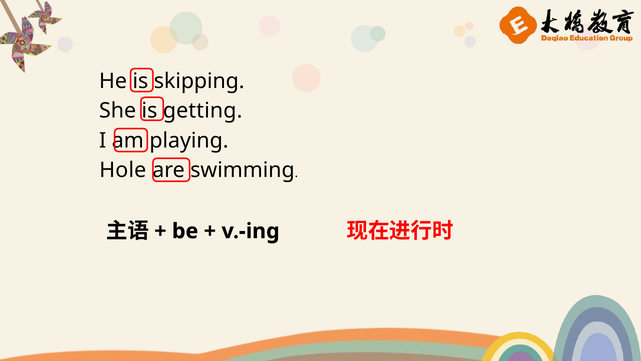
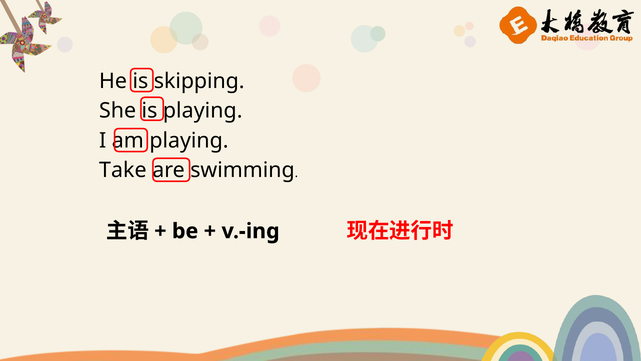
is getting: getting -> playing
Hole: Hole -> Take
